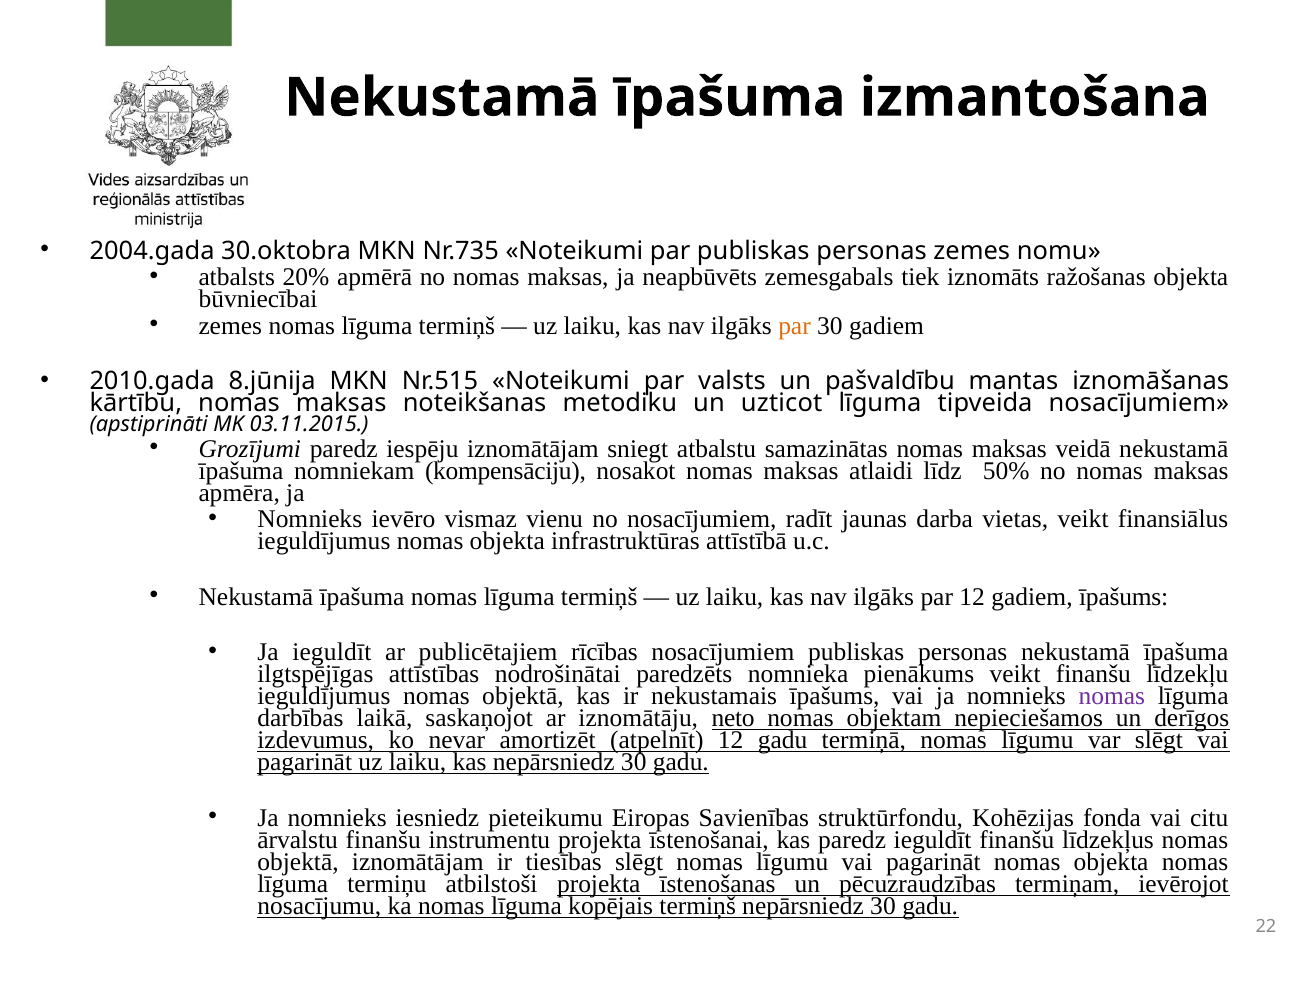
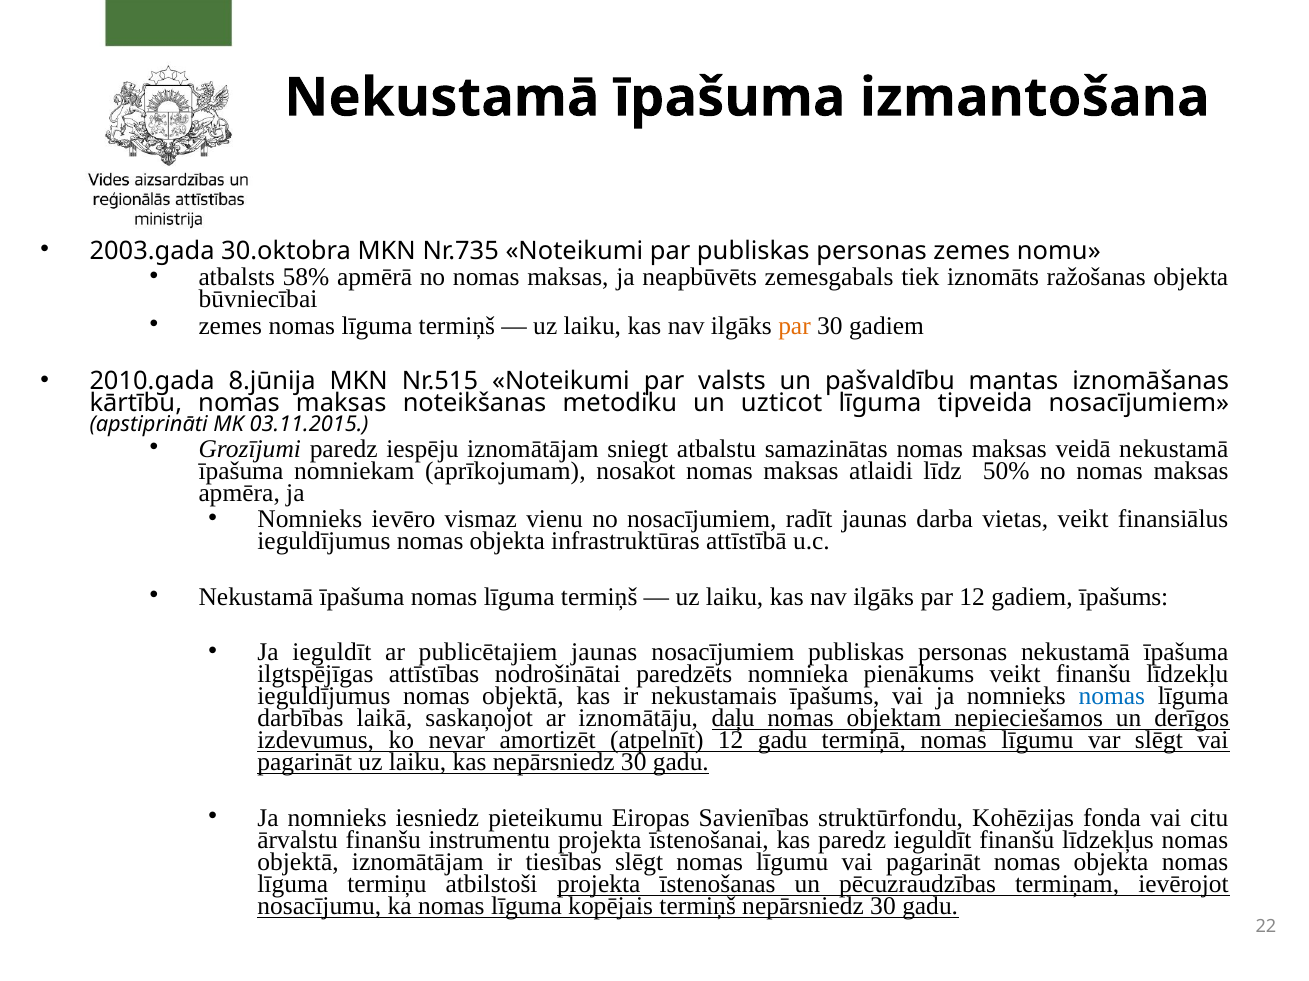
2004.gada: 2004.gada -> 2003.gada
20%: 20% -> 58%
kompensāciju: kompensāciju -> aprīkojumam
publicētajiem rīcības: rīcības -> jaunas
nomas at (1112, 697) colour: purple -> blue
neto: neto -> daļu
